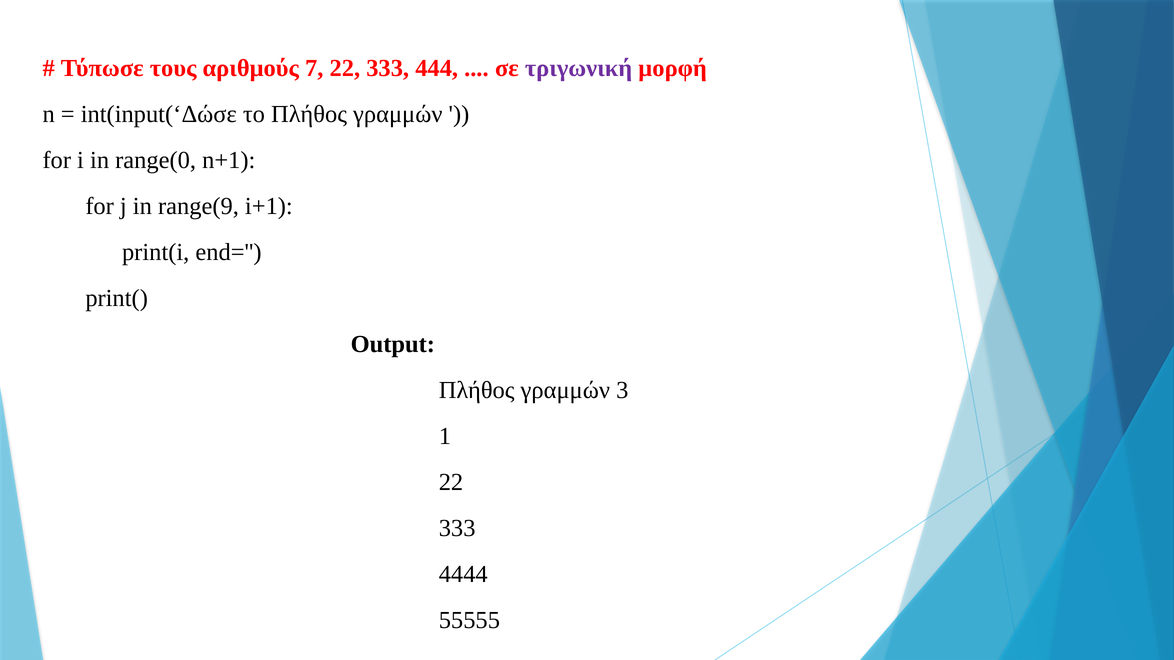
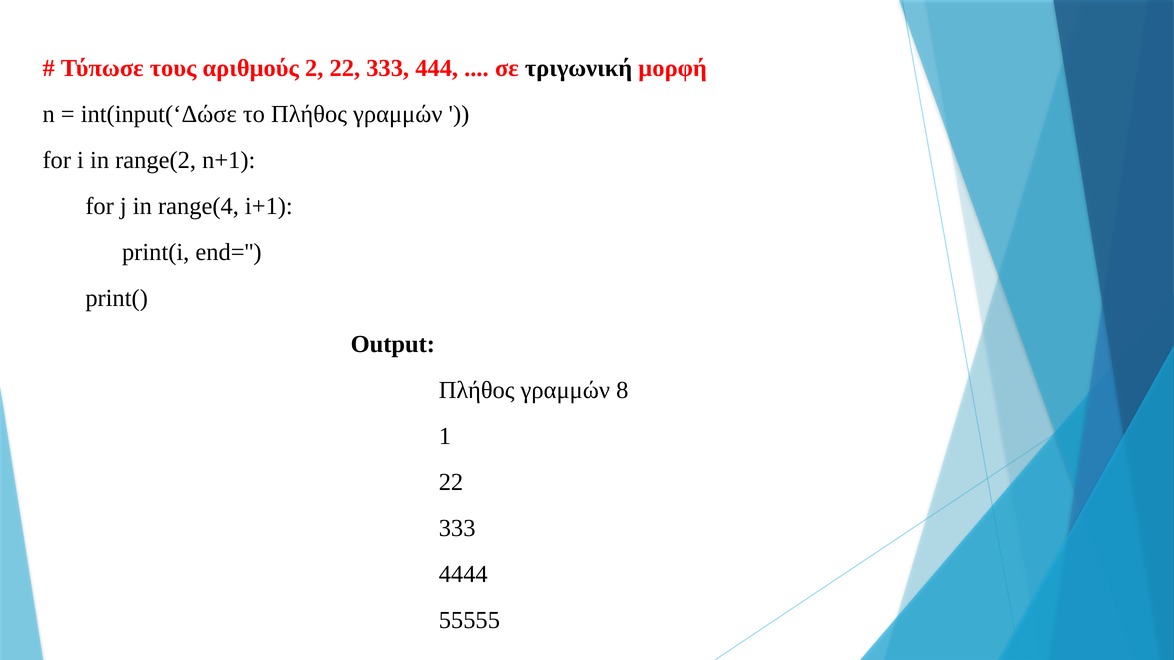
7: 7 -> 2
τριγωνική colour: purple -> black
range(0: range(0 -> range(2
range(9: range(9 -> range(4
3: 3 -> 8
